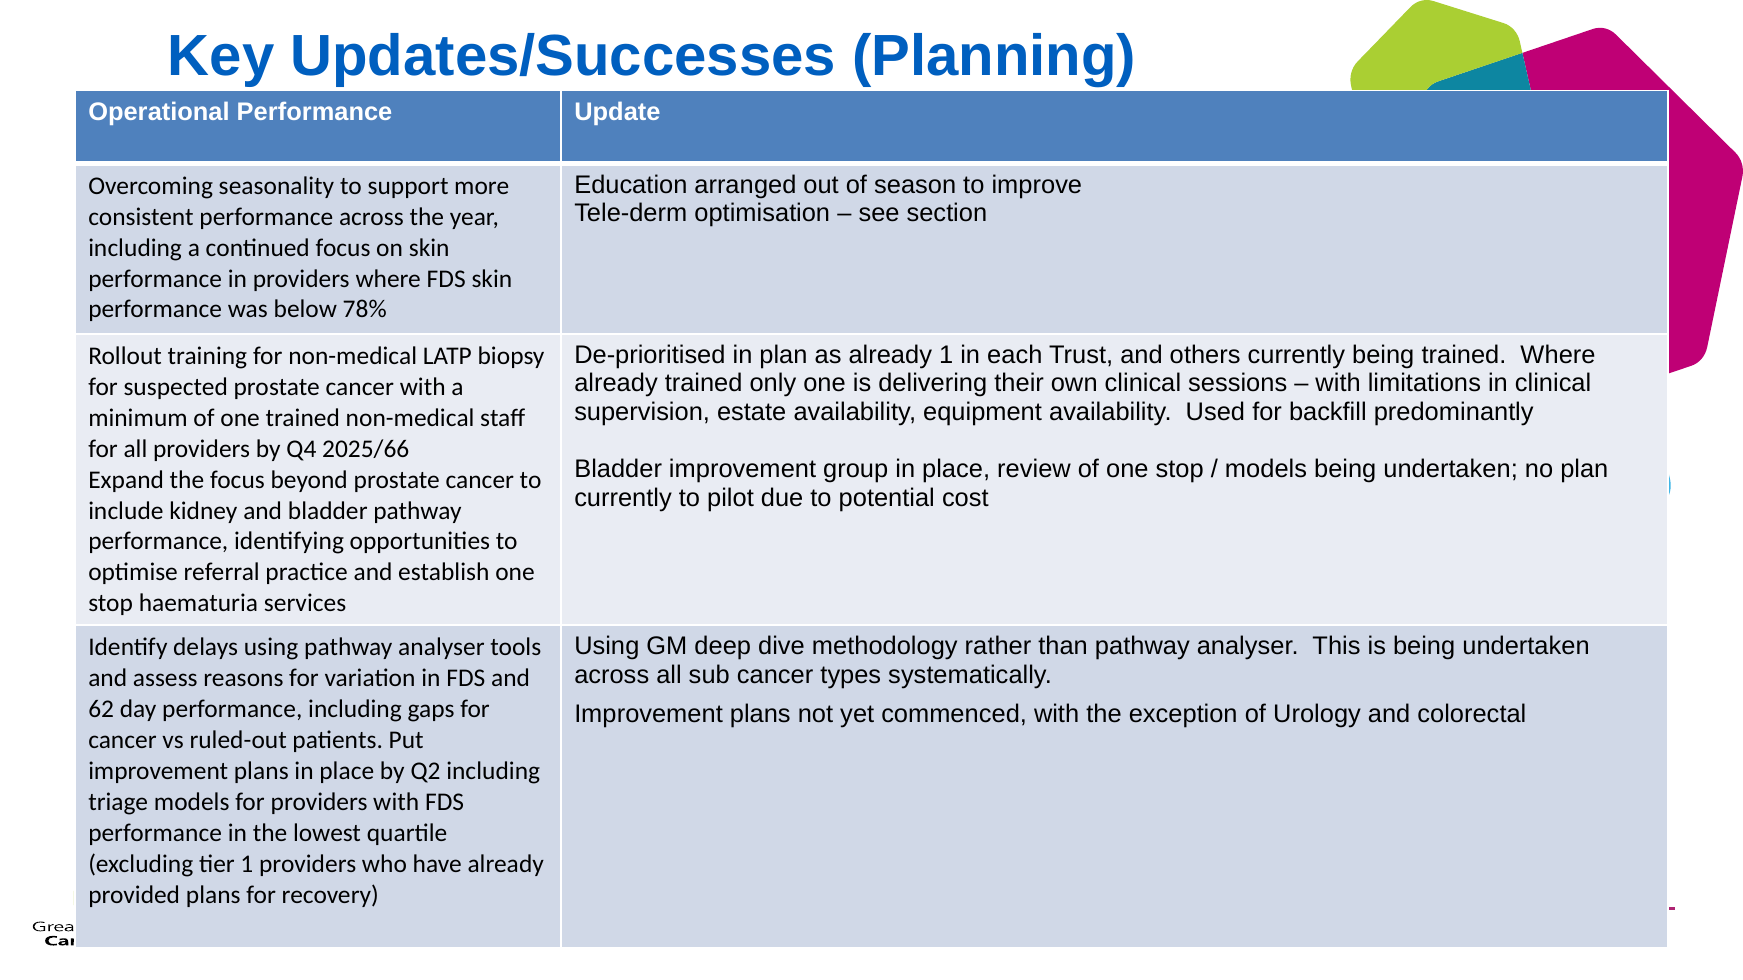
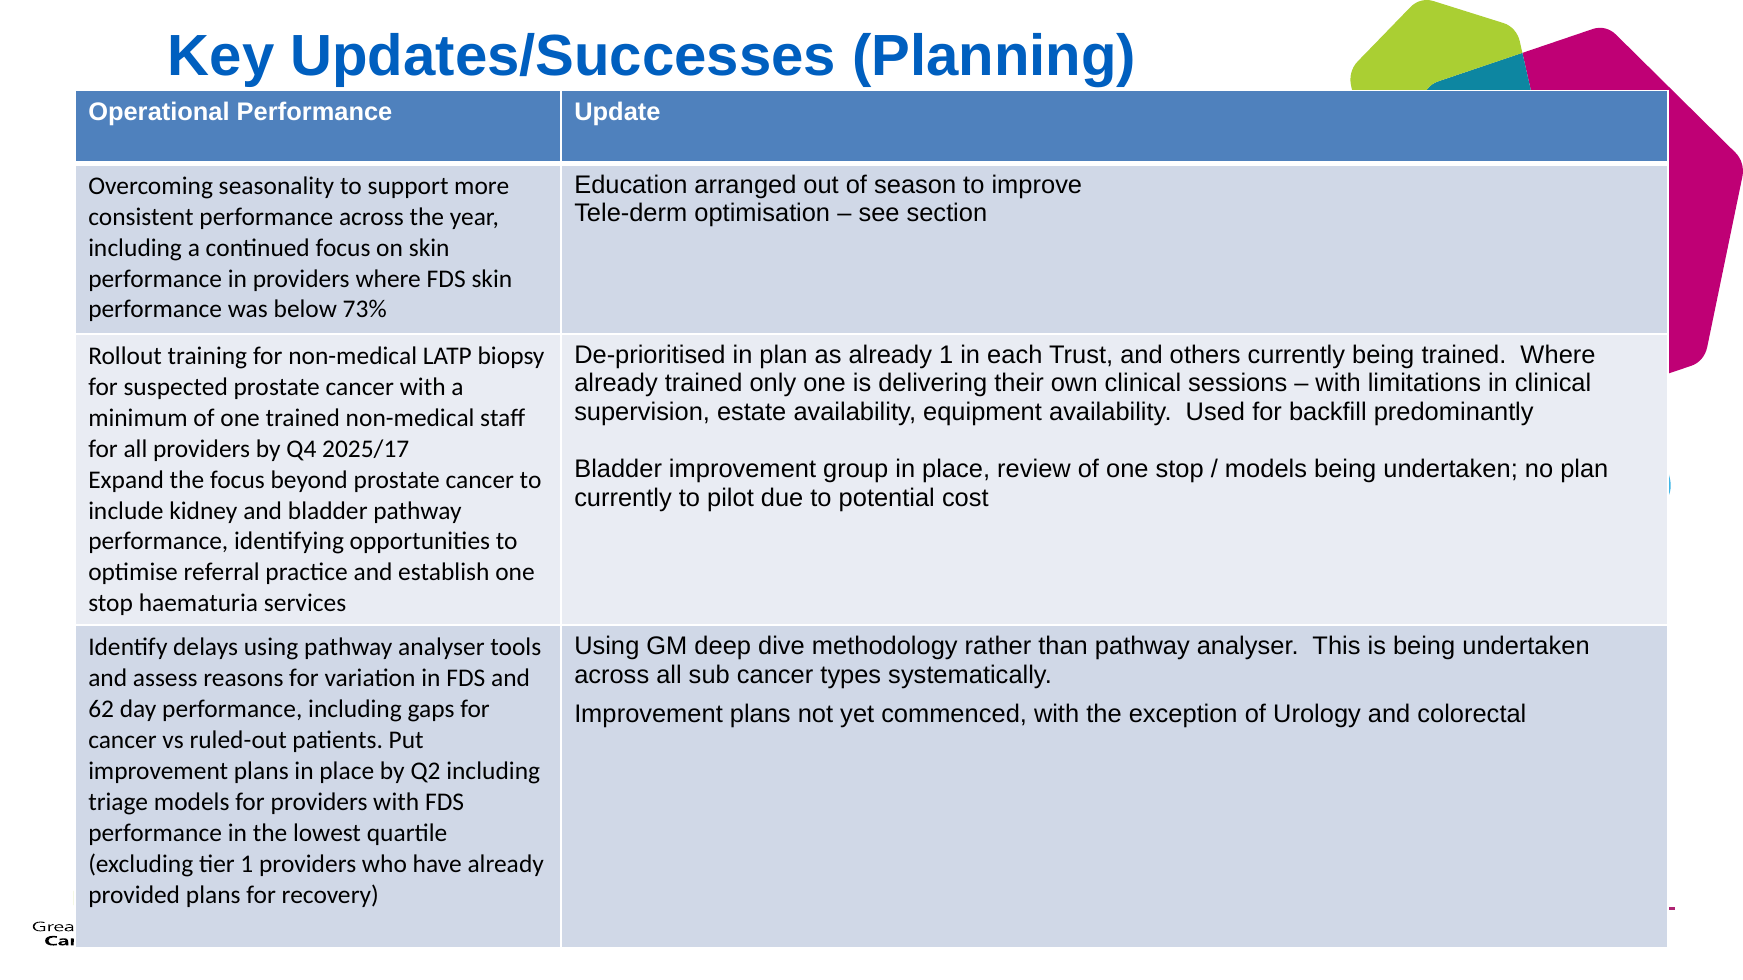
78%: 78% -> 73%
2025/66: 2025/66 -> 2025/17
